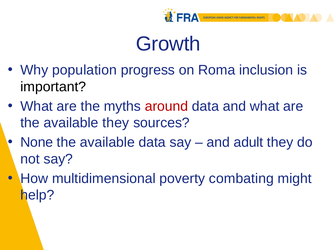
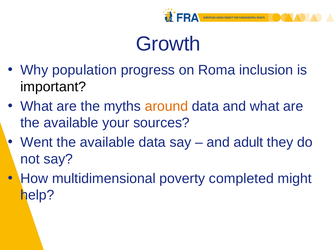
around colour: red -> orange
available they: they -> your
None: None -> Went
combating: combating -> completed
